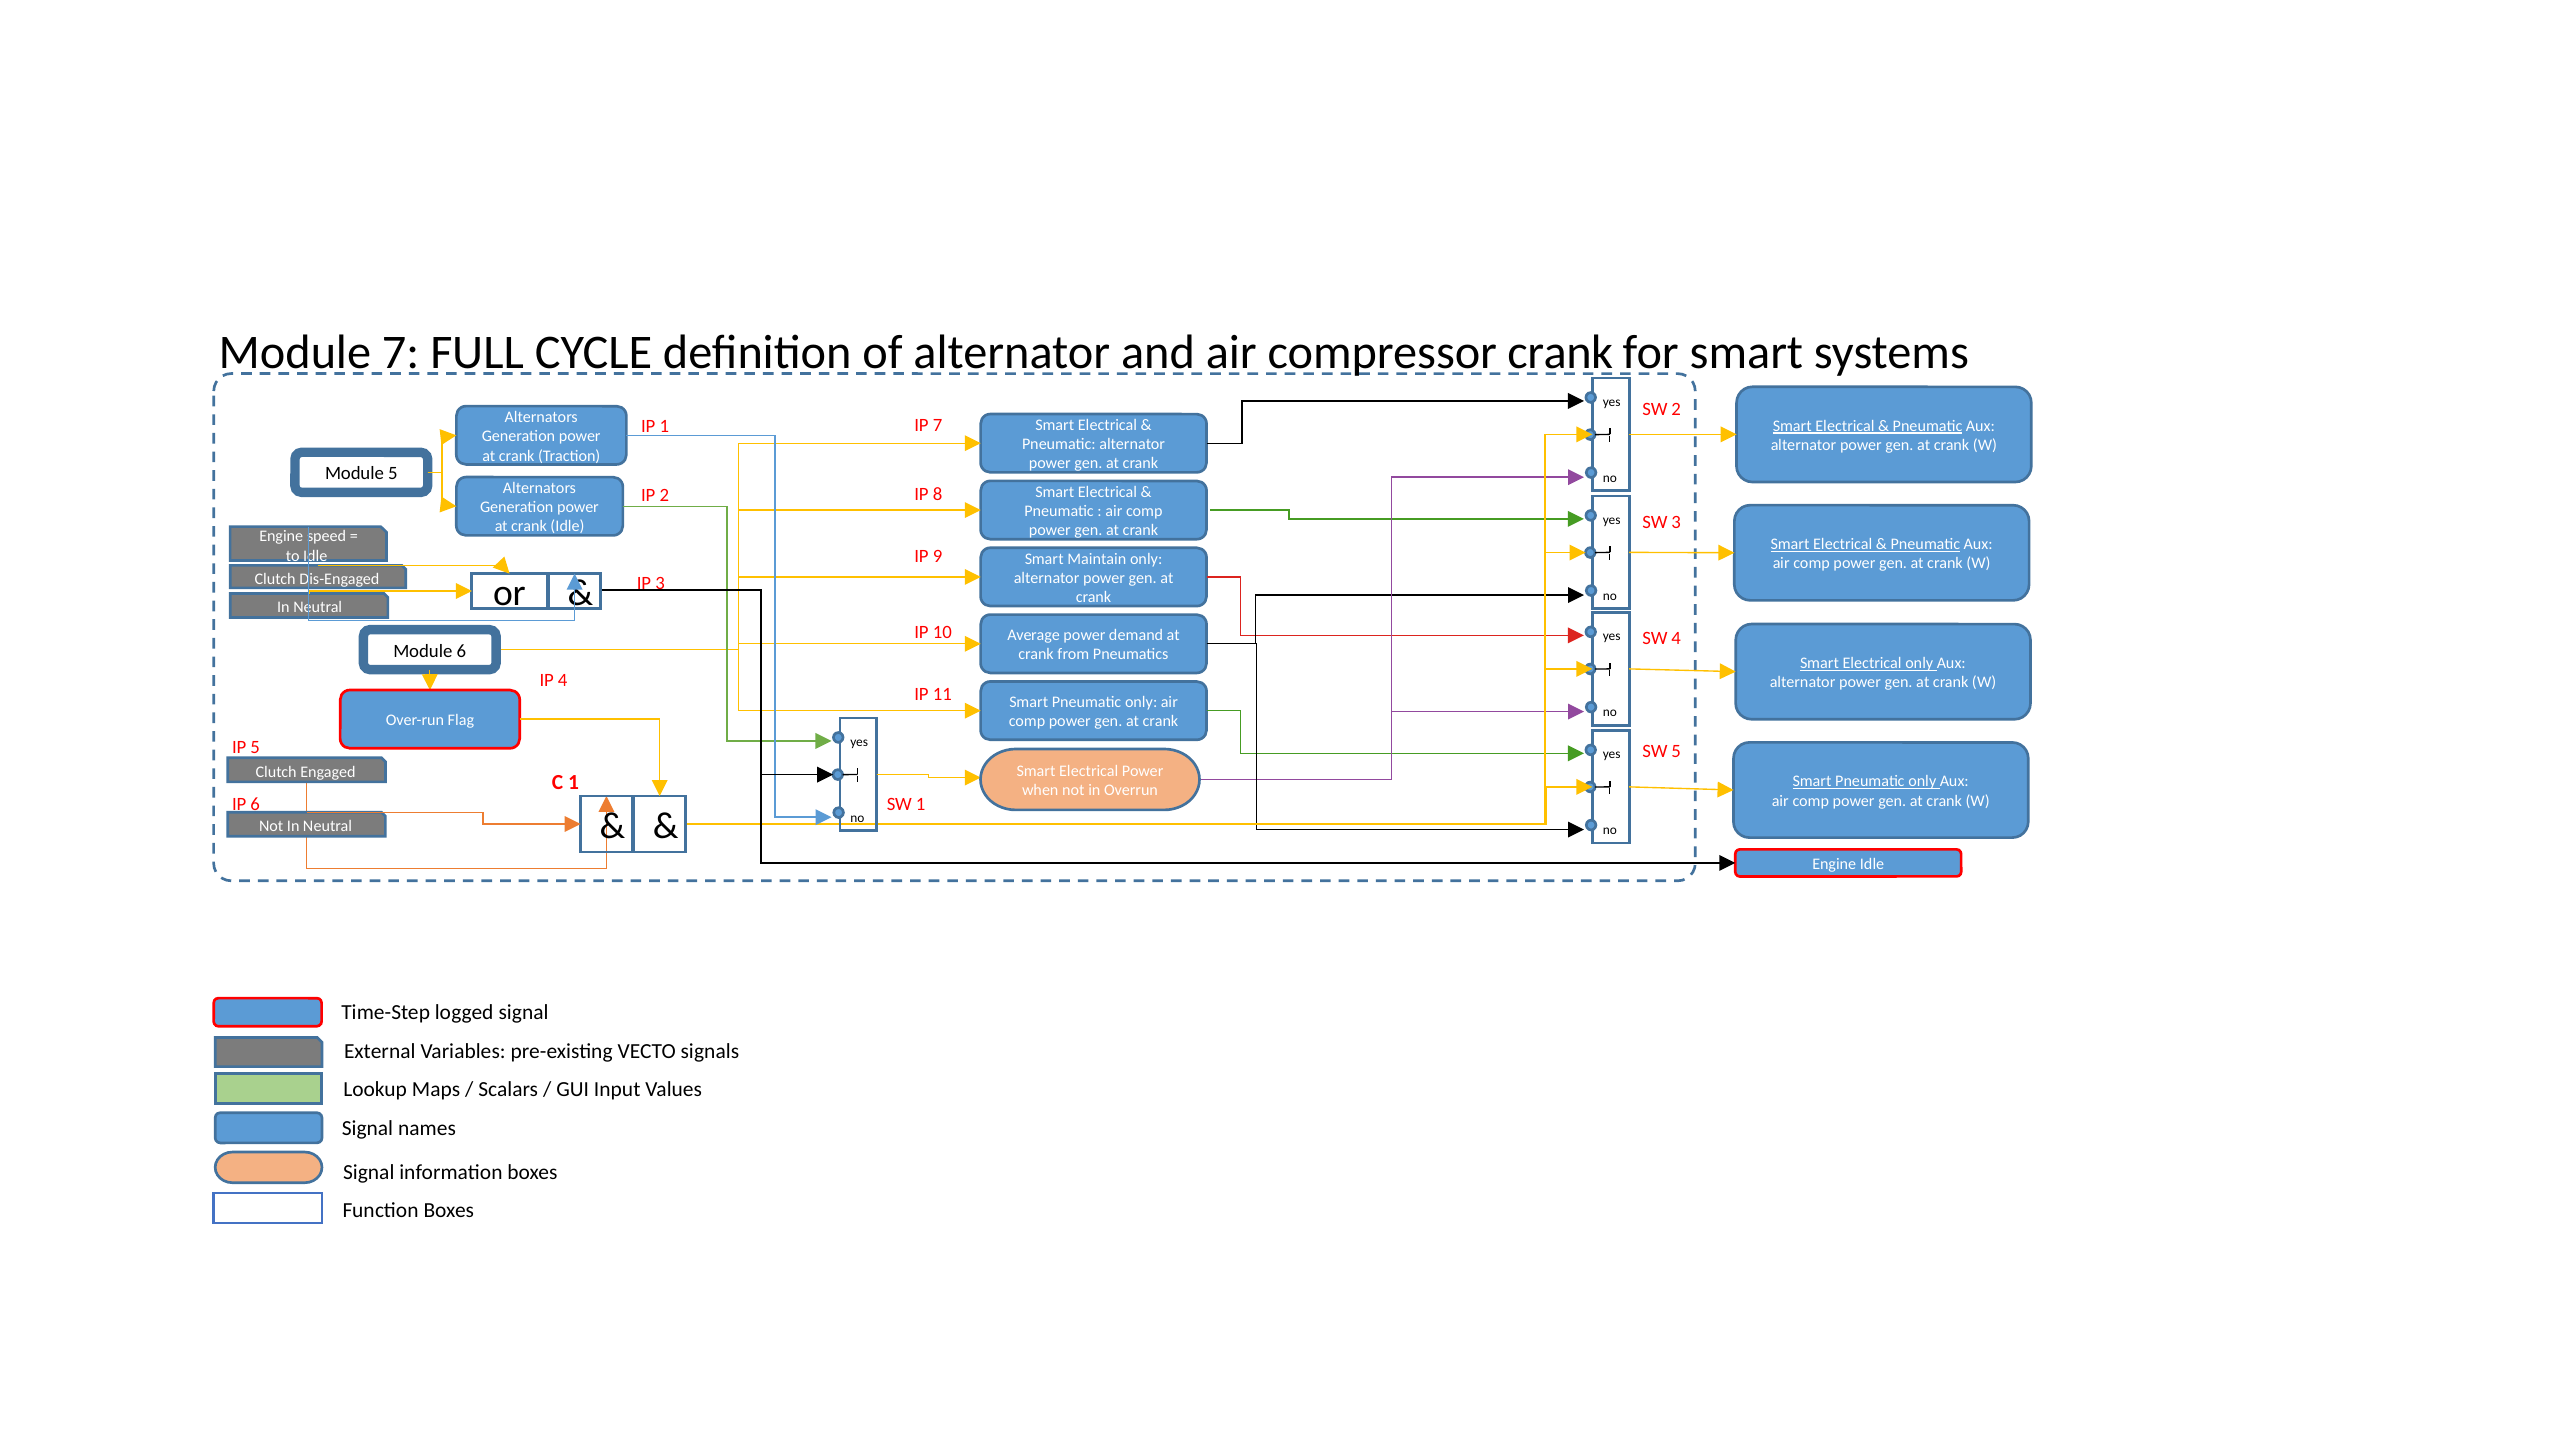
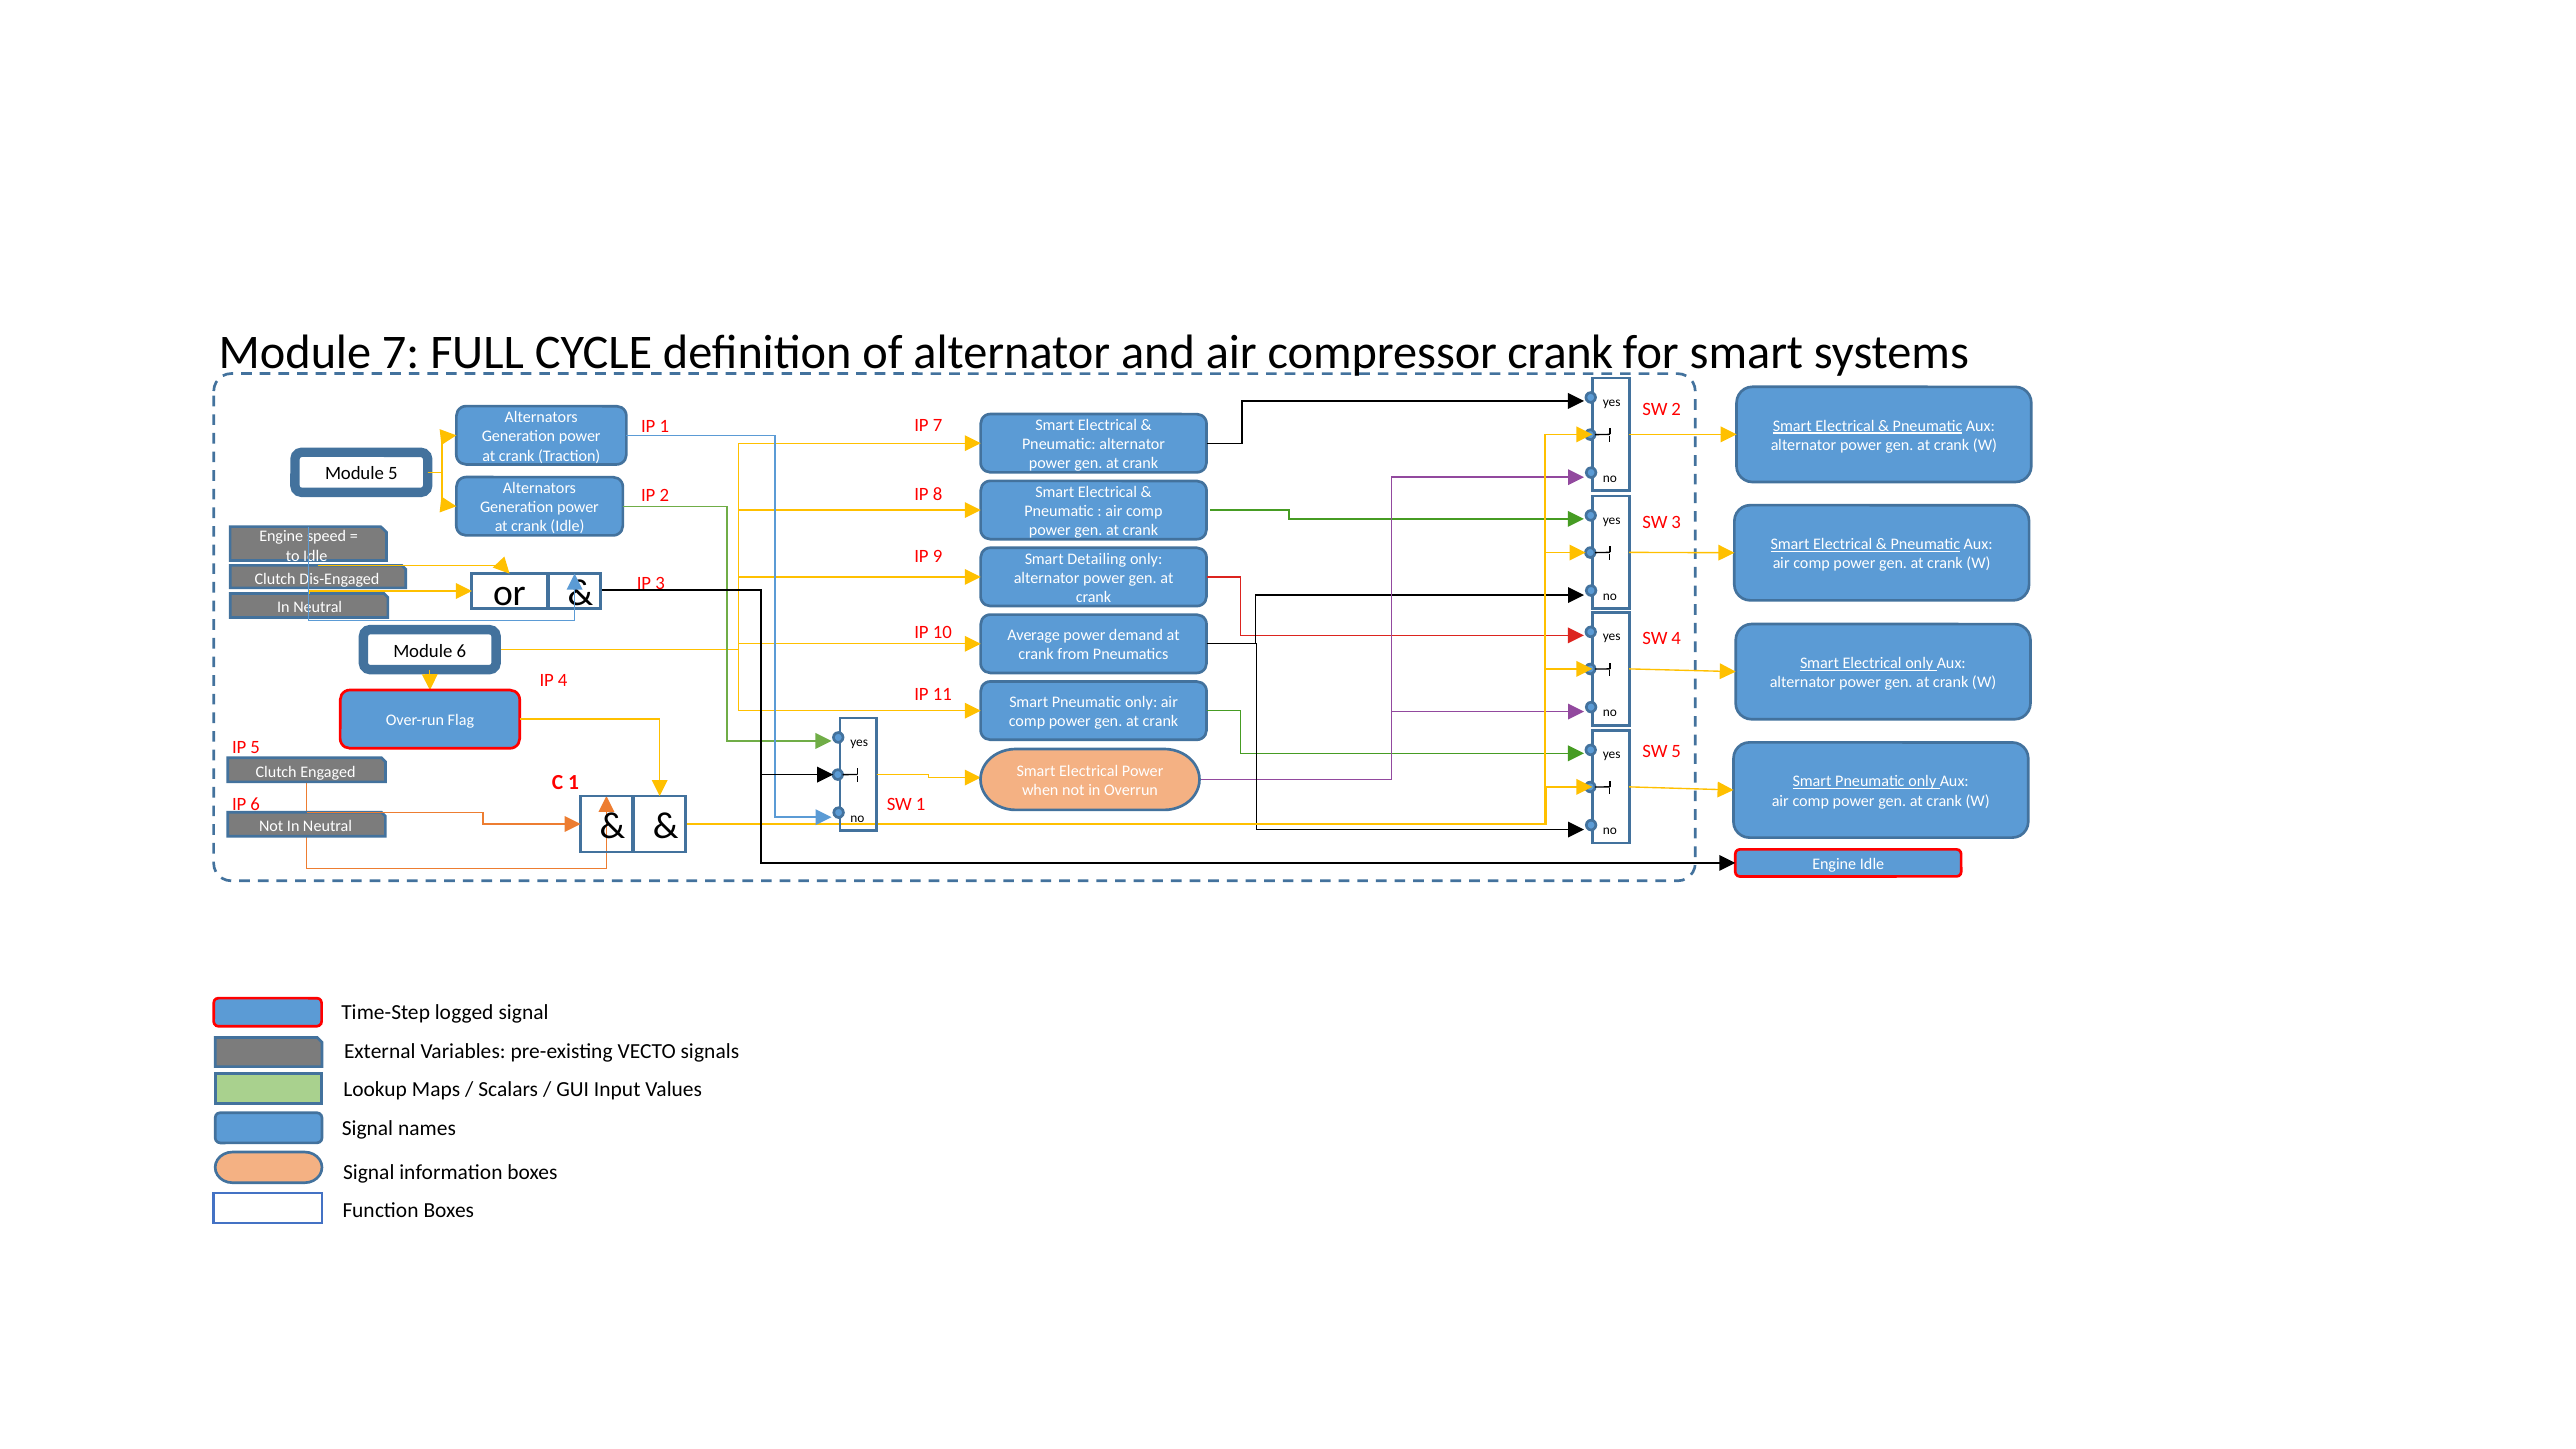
Maintain: Maintain -> Detailing
